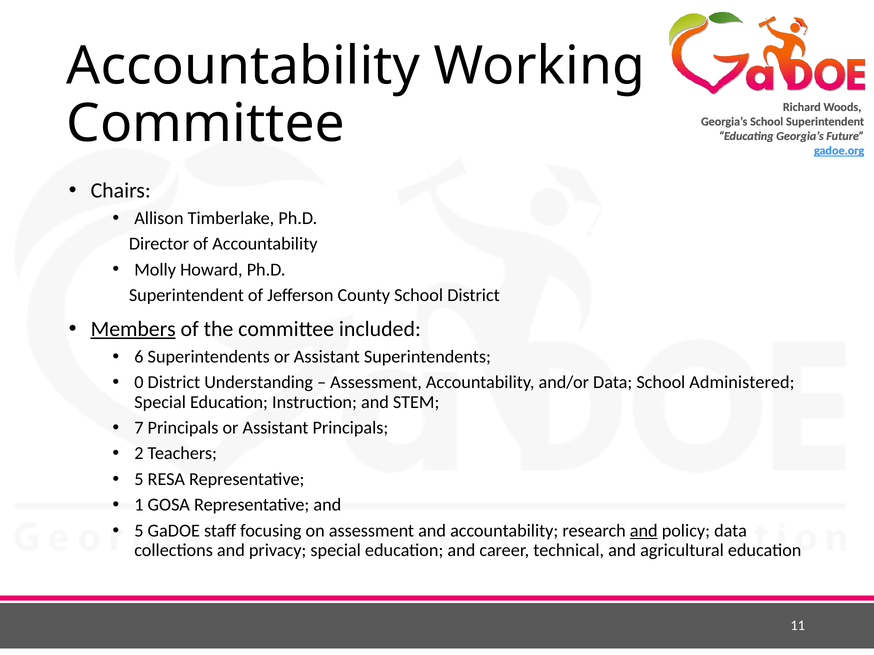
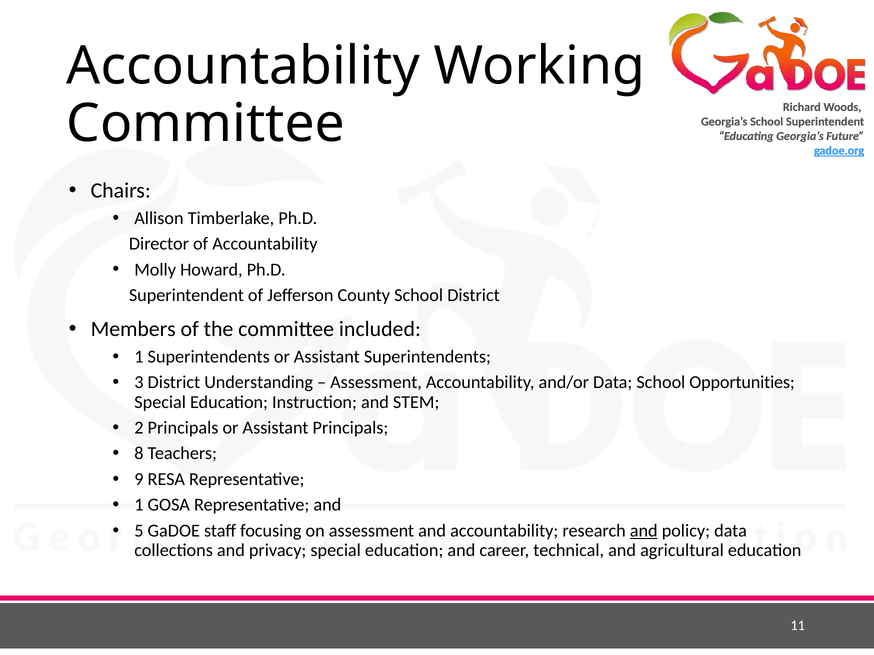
Members underline: present -> none
6 at (139, 357): 6 -> 1
0: 0 -> 3
Administered: Administered -> Opportunities
7: 7 -> 2
2: 2 -> 8
5 at (139, 480): 5 -> 9
